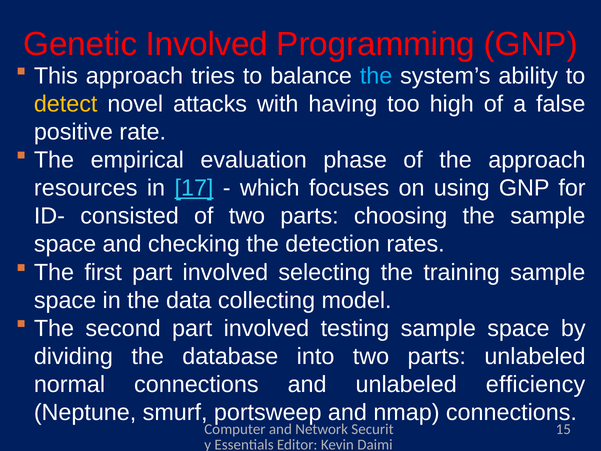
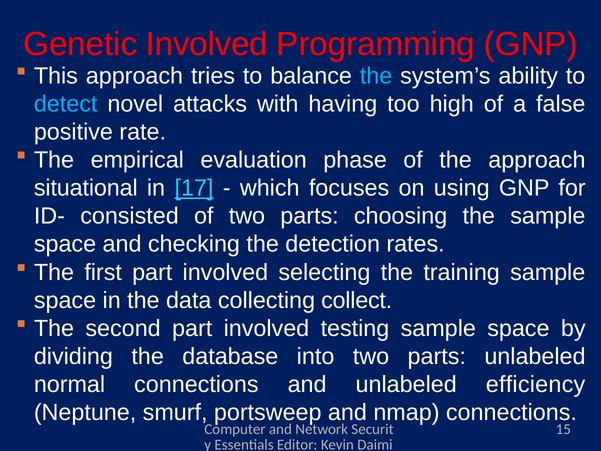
detect colour: yellow -> light blue
resources: resources -> situational
model: model -> collect
